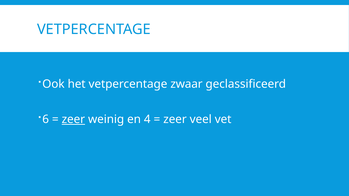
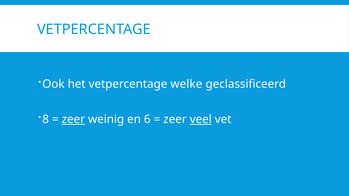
zwaar: zwaar -> welke
6: 6 -> 8
4: 4 -> 6
veel underline: none -> present
